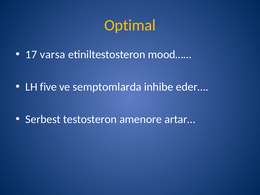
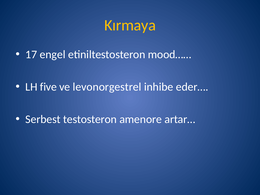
Optimal: Optimal -> Kırmaya
varsa: varsa -> engel
semptomlarda: semptomlarda -> levonorgestrel
